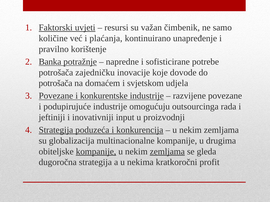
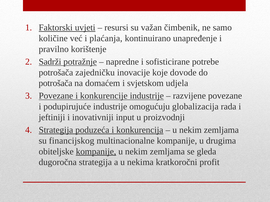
Banka: Banka -> Sadrži
konkurentske: konkurentske -> konkurencije
outsourcinga: outsourcinga -> globalizacija
globalizacija: globalizacija -> financijskog
zemljama at (167, 152) underline: present -> none
